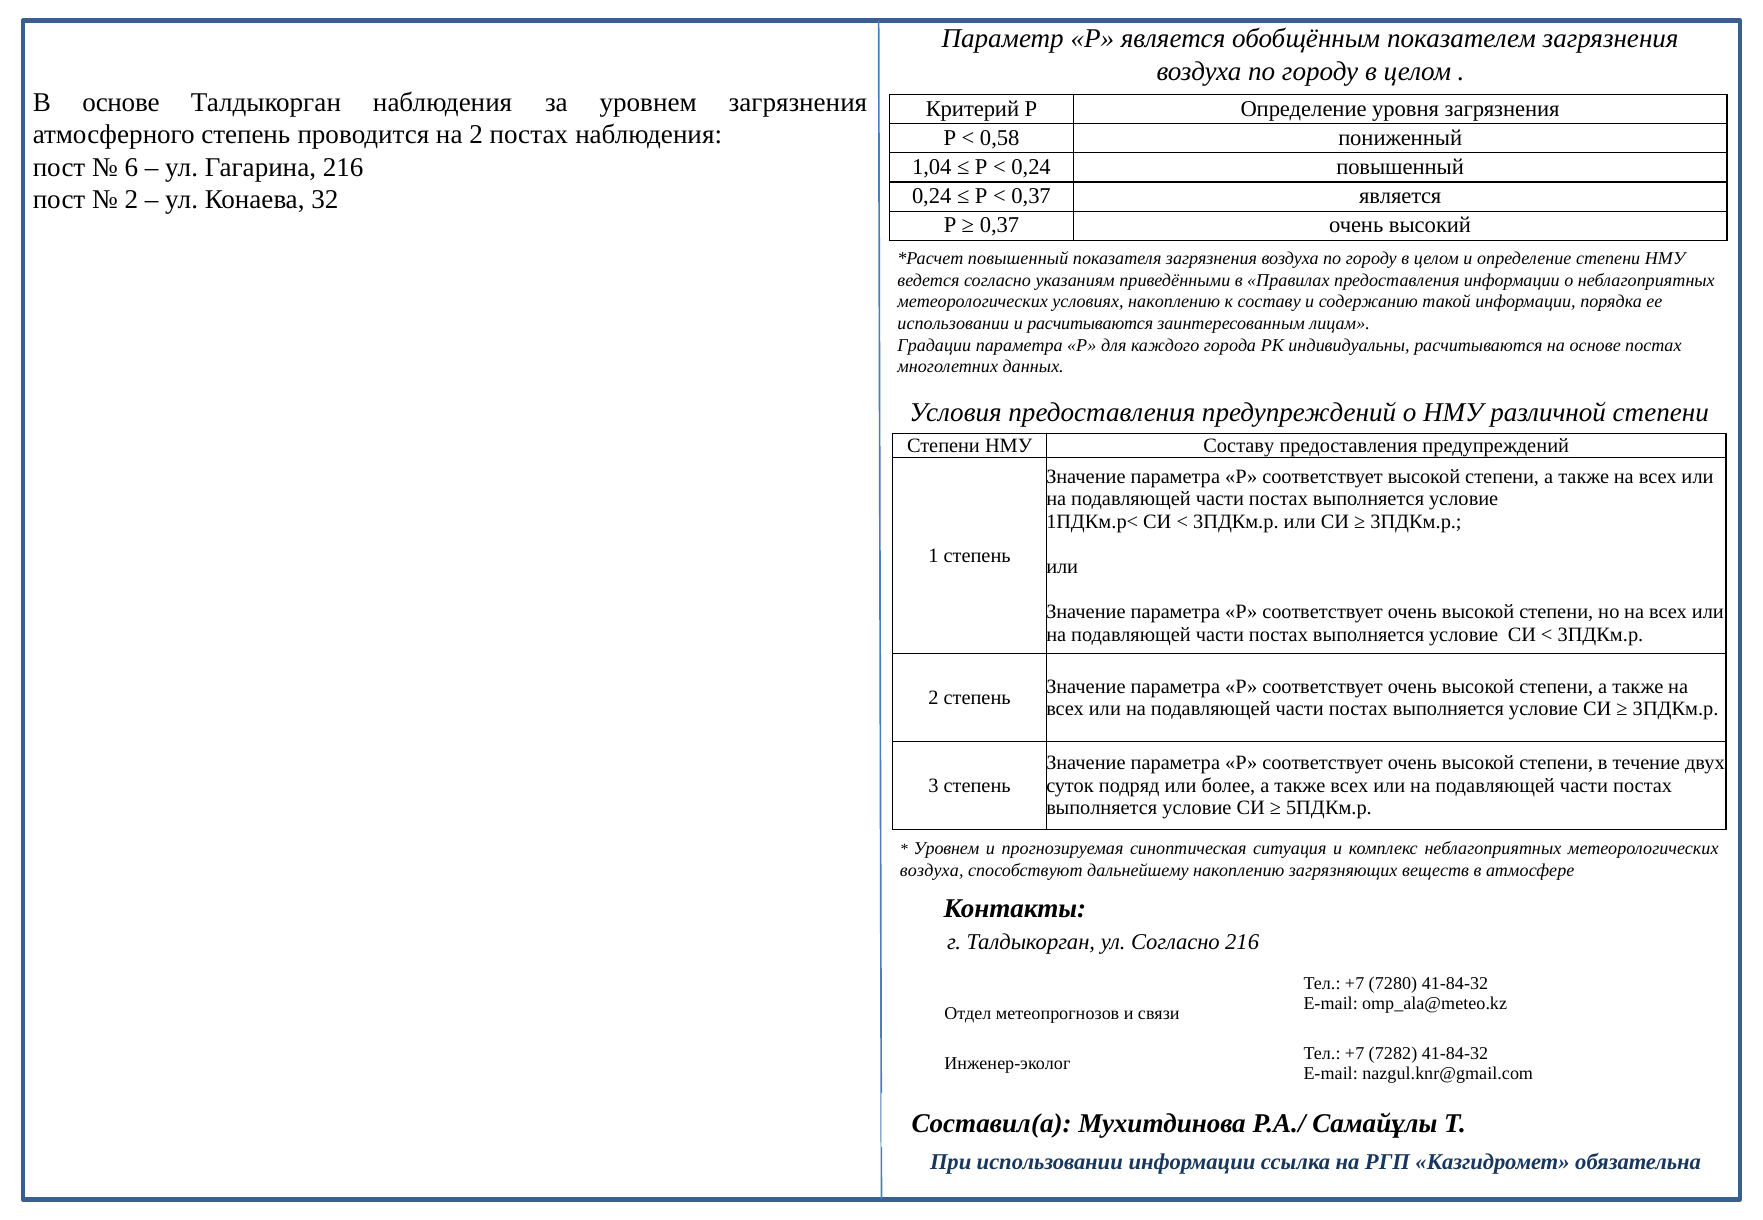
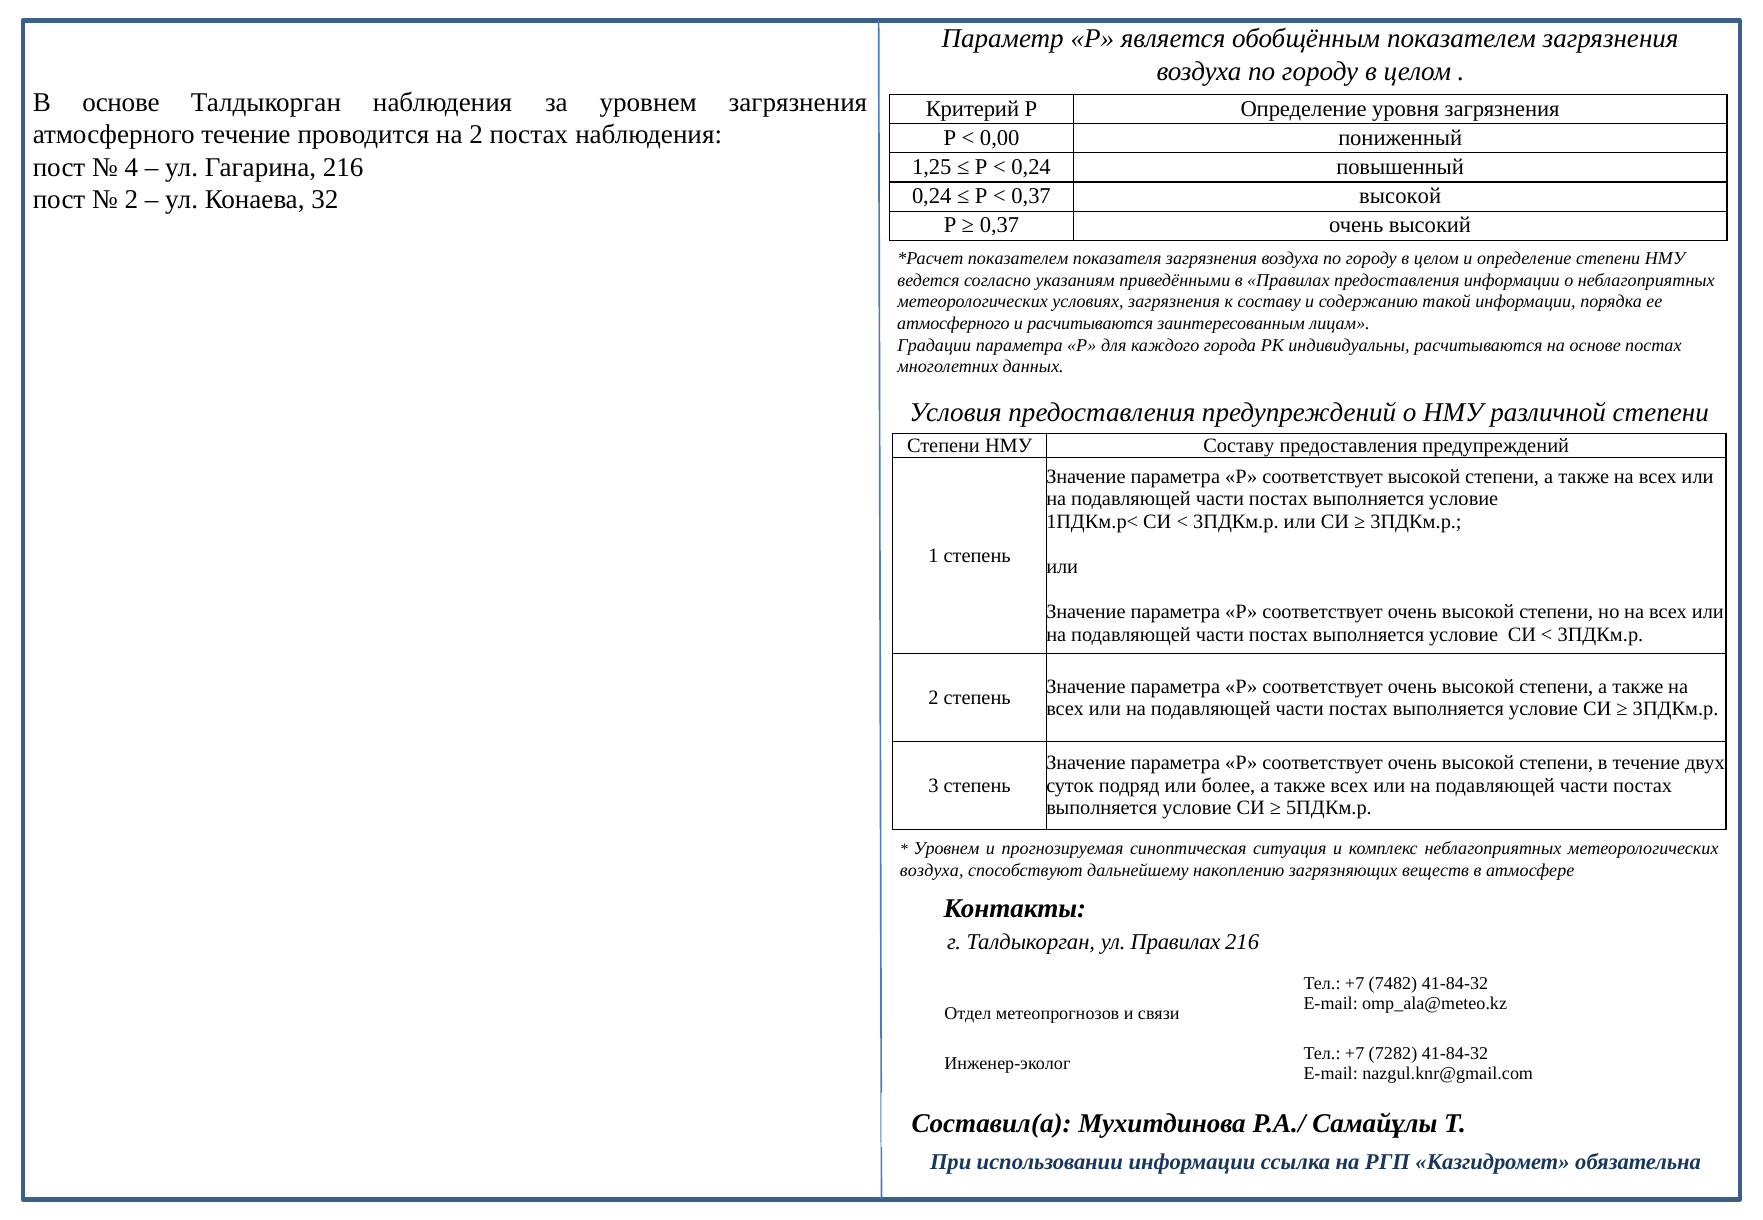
атмосферного степень: степень -> течение
0,58: 0,58 -> 0,00
6: 6 -> 4
1,04: 1,04 -> 1,25
0,37 является: является -> высокой
повышенный at (1018, 259): повышенный -> показателем
условиях накоплению: накоплению -> загрязнения
использовании at (953, 324): использовании -> атмосферного
ул Согласно: Согласно -> Правилах
7280: 7280 -> 7482
